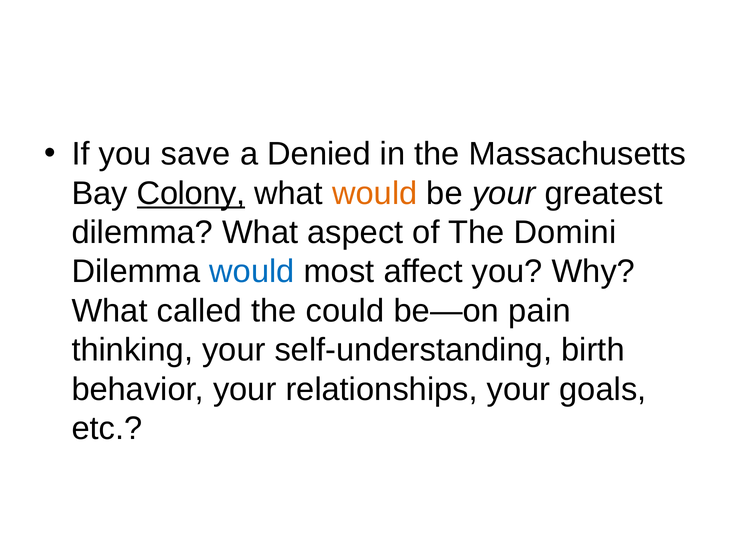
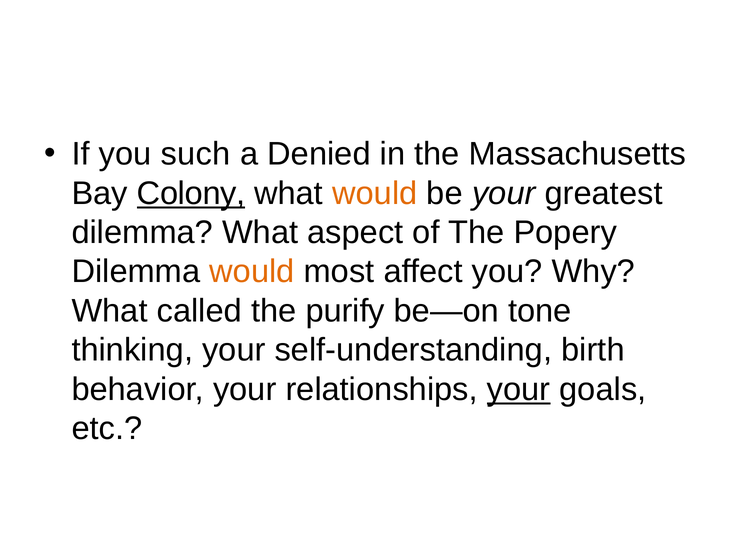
save: save -> such
Domini: Domini -> Popery
would at (252, 271) colour: blue -> orange
could: could -> purify
pain: pain -> tone
your at (519, 389) underline: none -> present
